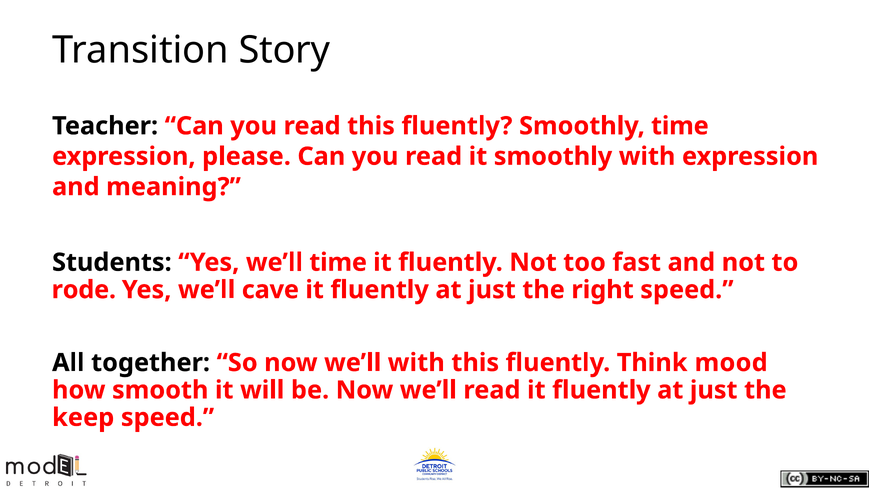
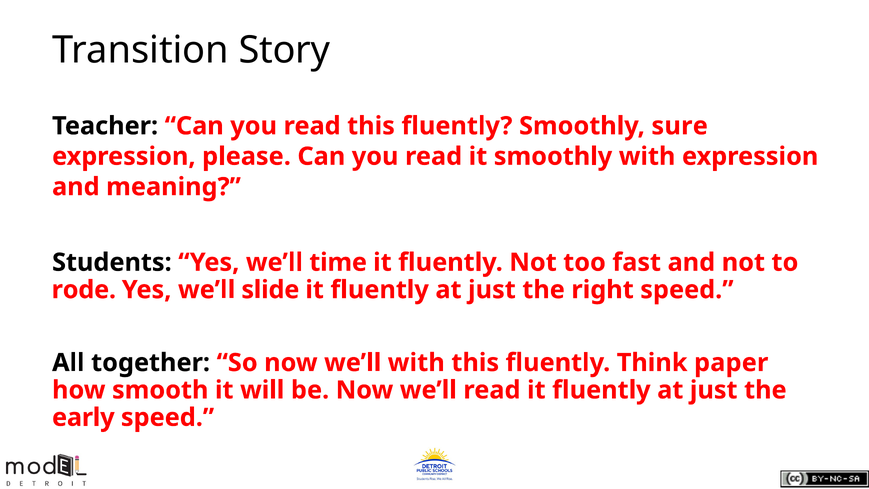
Smoothly time: time -> sure
cave: cave -> slide
mood: mood -> paper
keep: keep -> early
